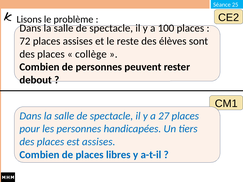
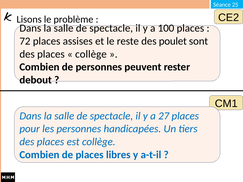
élèves: élèves -> poulet
est assises: assises -> collège
